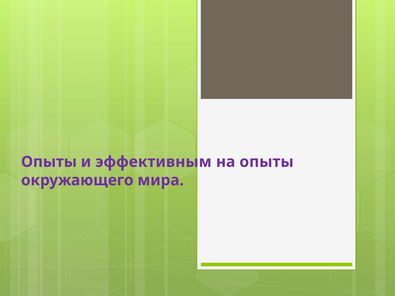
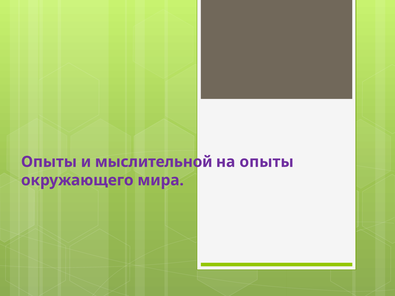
эффективным: эффективным -> мыслительной
